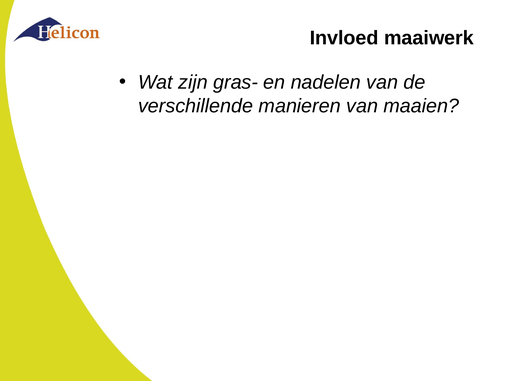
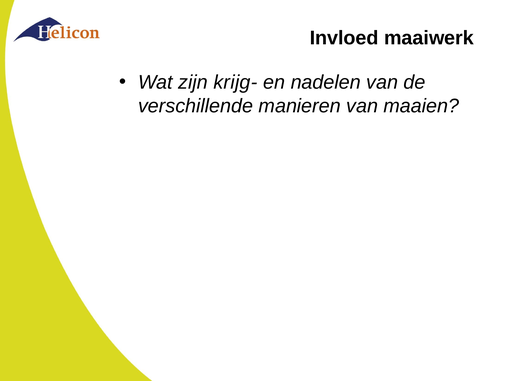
gras-: gras- -> krijg-
